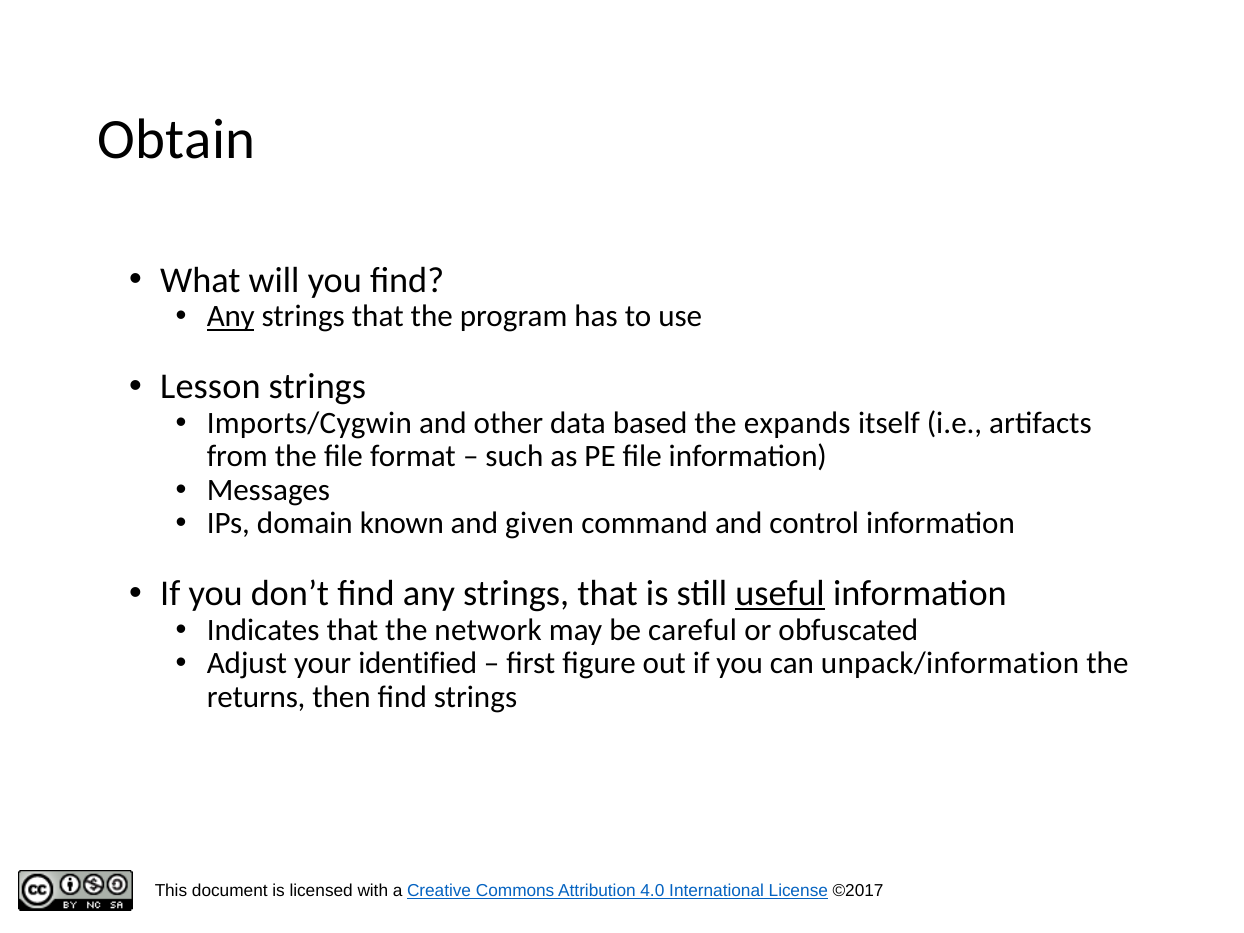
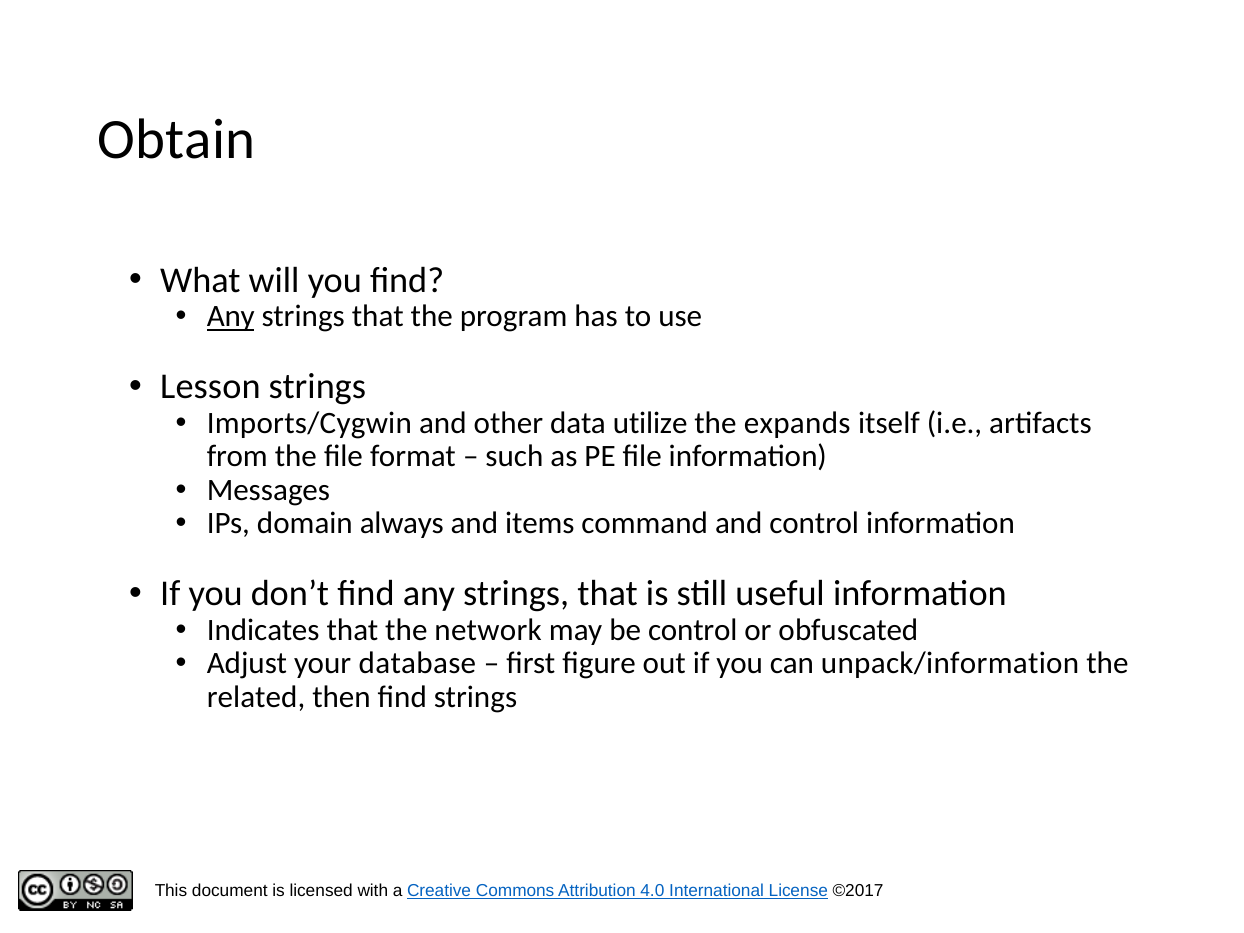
based: based -> utilize
known: known -> always
given: given -> items
useful underline: present -> none
be careful: careful -> control
identified: identified -> database
returns: returns -> related
